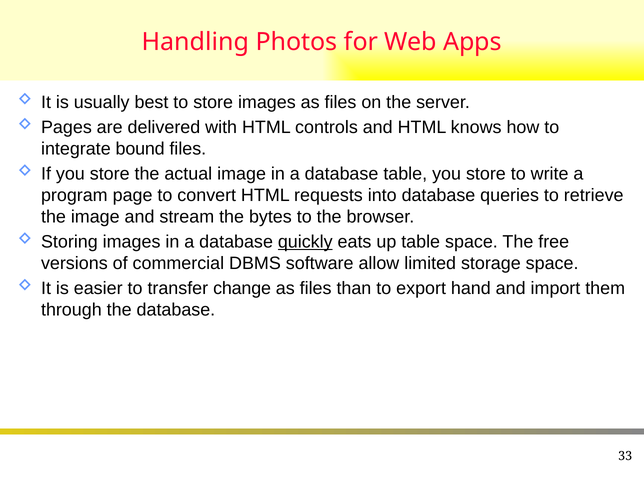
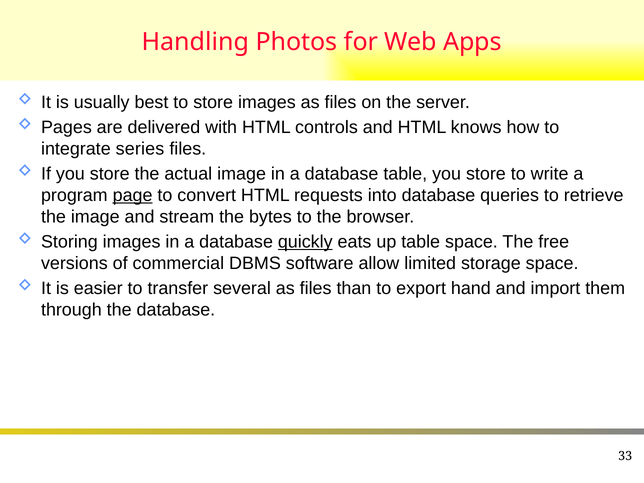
bound: bound -> series
page underline: none -> present
change: change -> several
